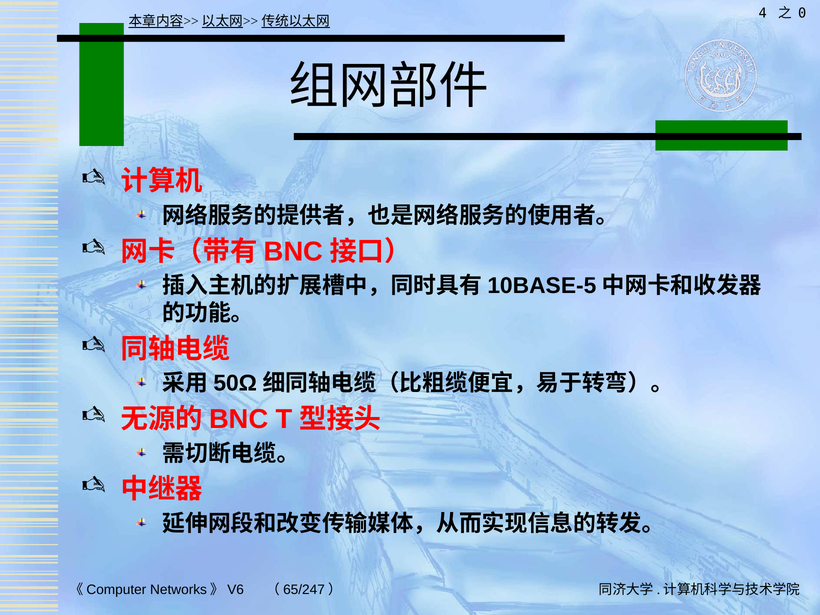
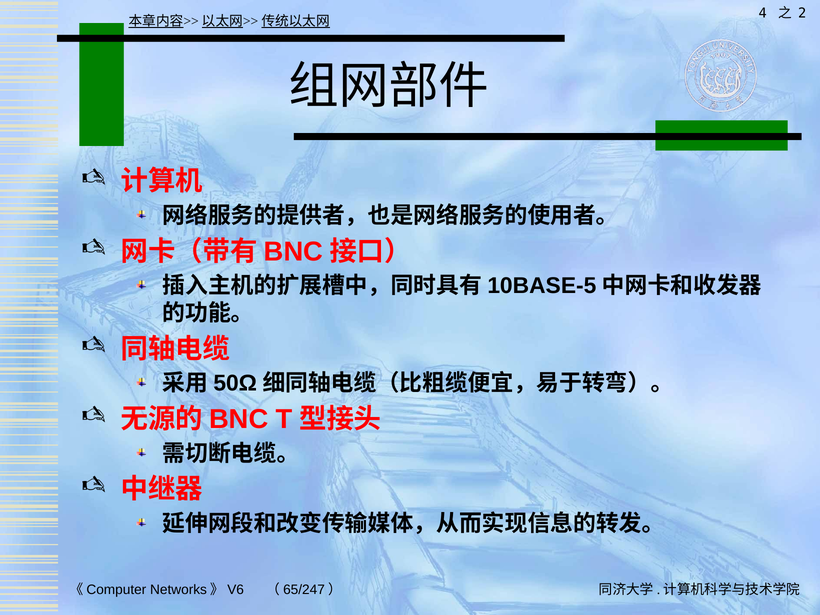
0: 0 -> 2
